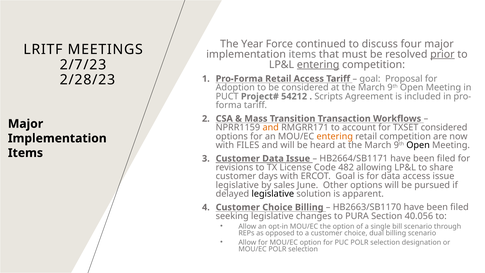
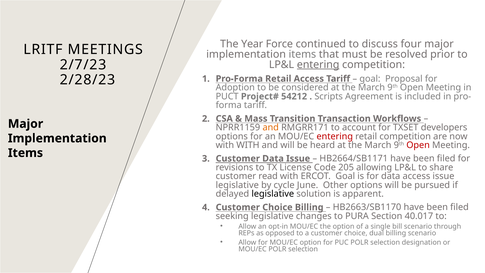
prior underline: present -> none
TXSET considered: considered -> developers
entering at (335, 136) colour: orange -> red
with FILES: FILES -> WITH
Open at (418, 145) colour: black -> red
482: 482 -> 205
days: days -> read
sales: sales -> cycle
40.056: 40.056 -> 40.017
